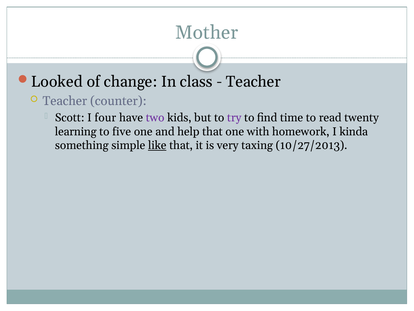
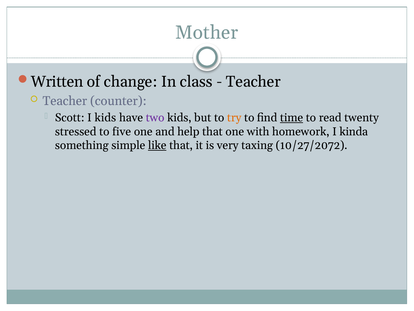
Looked: Looked -> Written
I four: four -> kids
try colour: purple -> orange
time underline: none -> present
learning: learning -> stressed
10/27/2013: 10/27/2013 -> 10/27/2072
